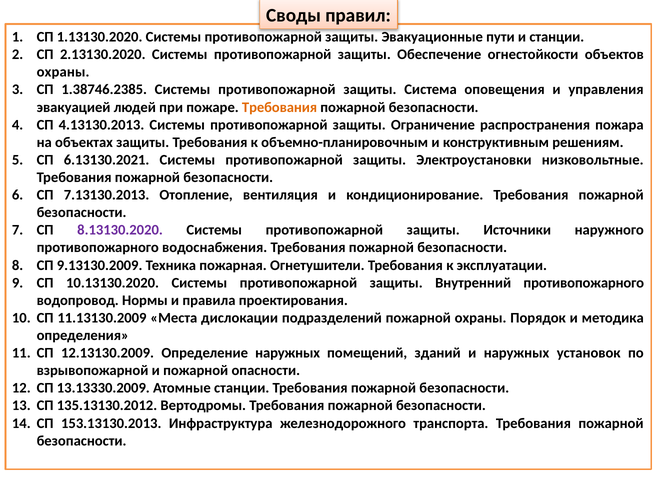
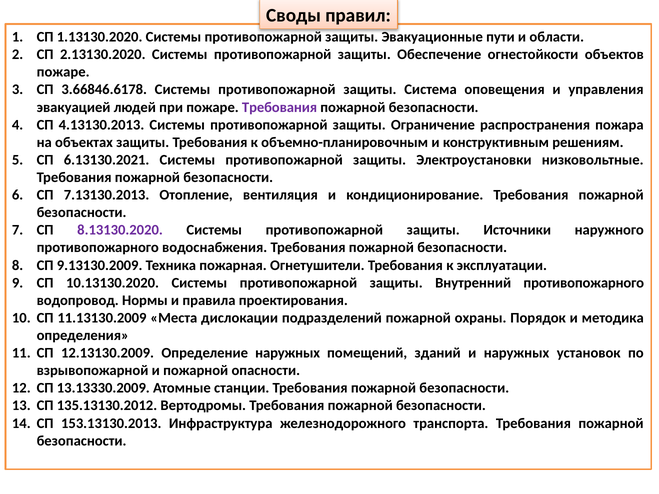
и станции: станции -> области
охраны at (63, 72): охраны -> пожаре
1.38746.2385: 1.38746.2385 -> 3.66846.6178
Требования at (280, 107) colour: orange -> purple
